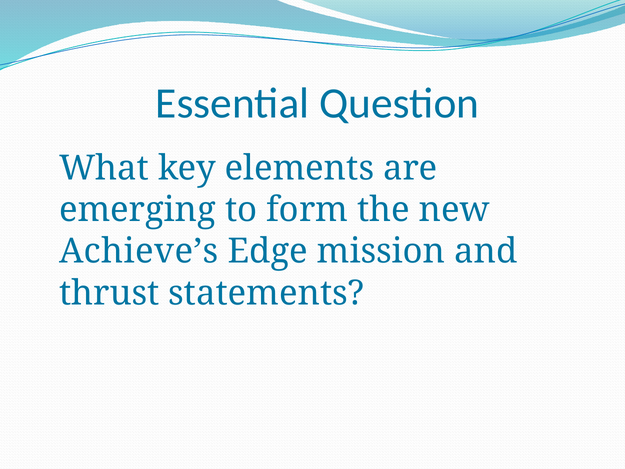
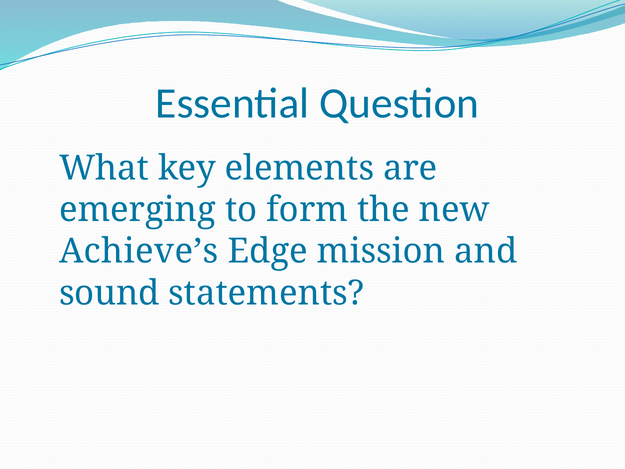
thrust: thrust -> sound
